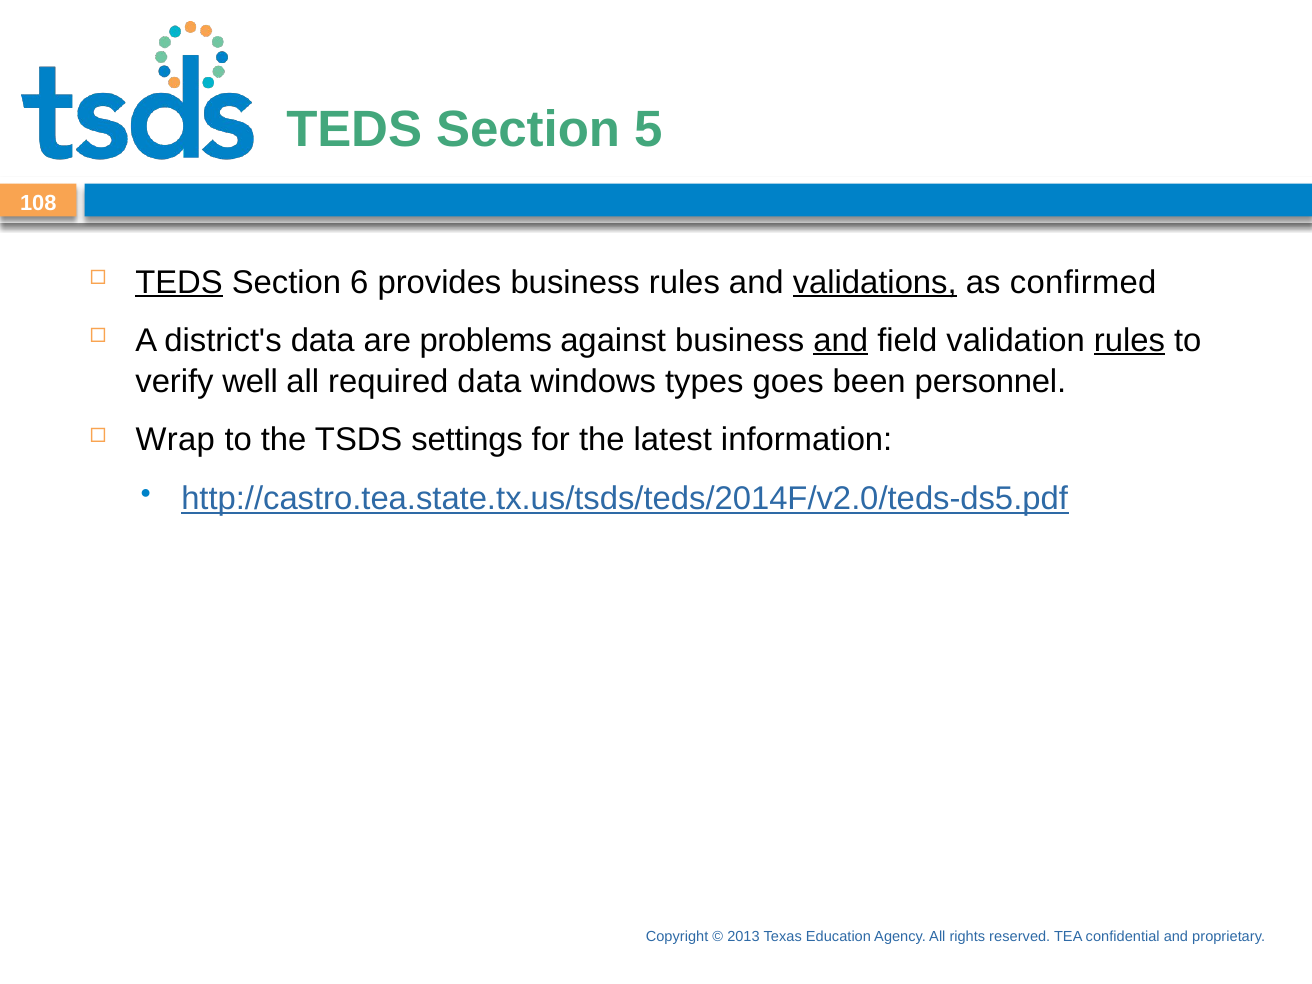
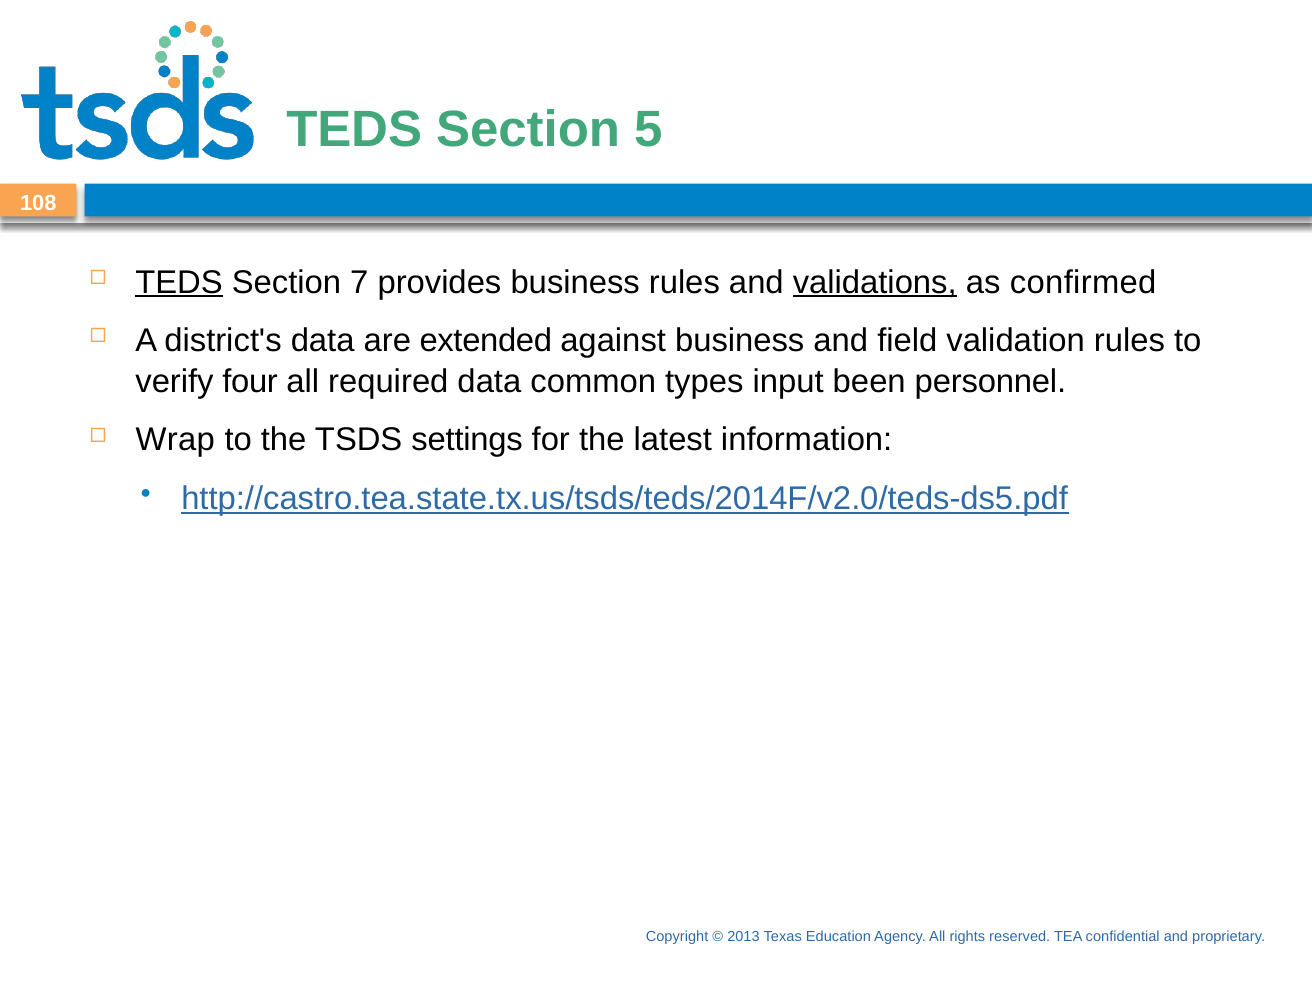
6: 6 -> 7
problems: problems -> extended
and at (841, 340) underline: present -> none
rules at (1129, 340) underline: present -> none
well: well -> four
windows: windows -> common
goes: goes -> input
